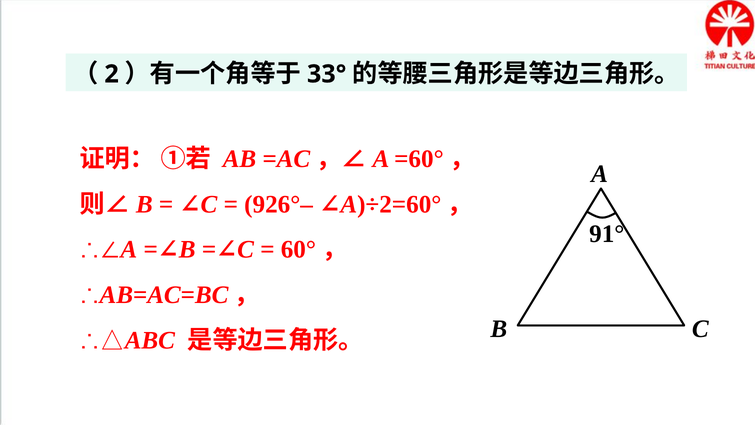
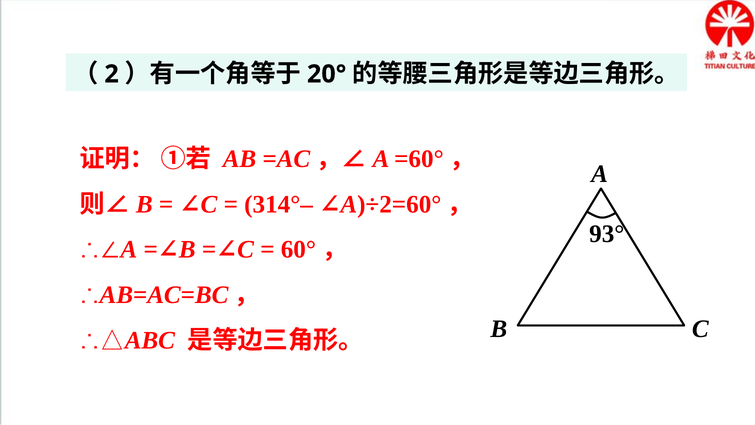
33°: 33° -> 20°
926°–: 926°– -> 314°–
91°: 91° -> 93°
